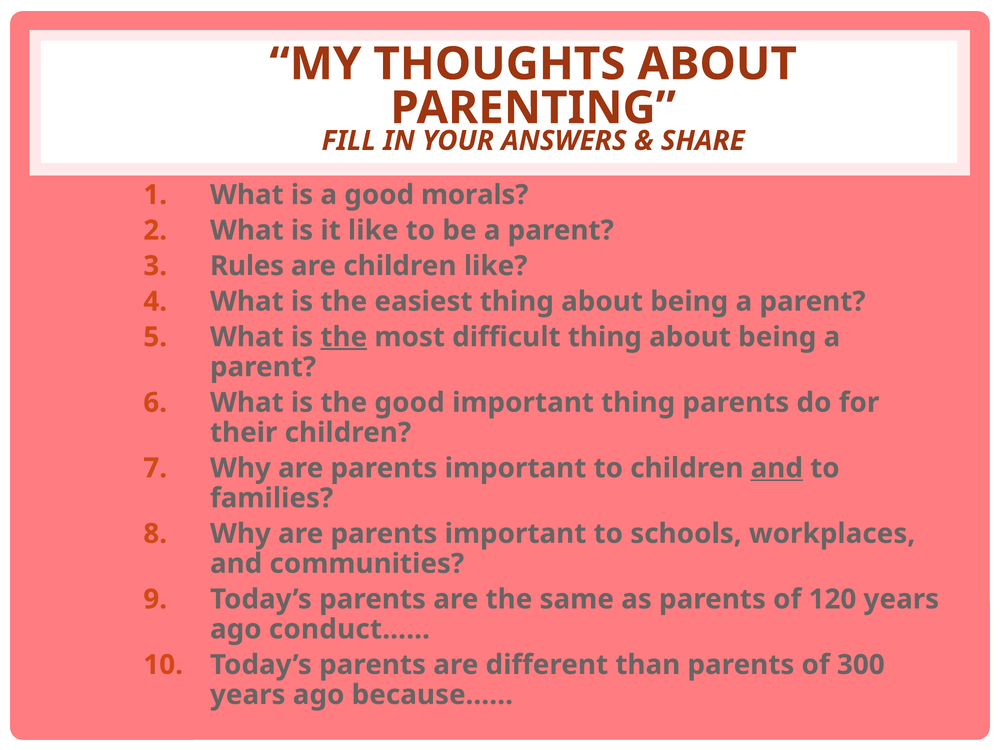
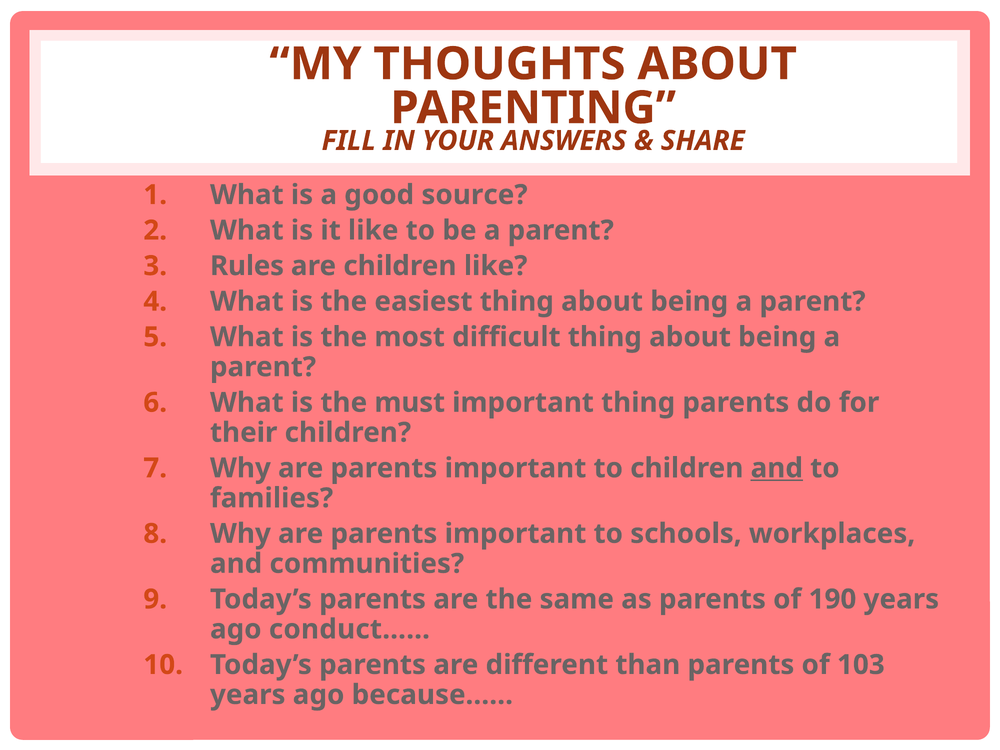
morals: morals -> source
the at (344, 337) underline: present -> none
the good: good -> must
120: 120 -> 190
300: 300 -> 103
